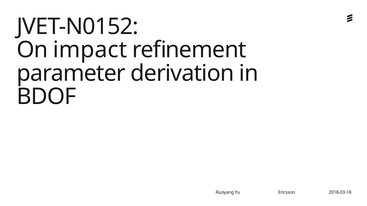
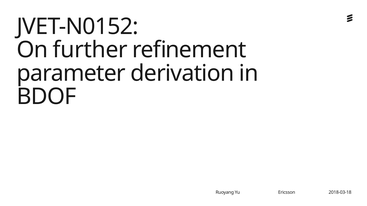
impact: impact -> further
